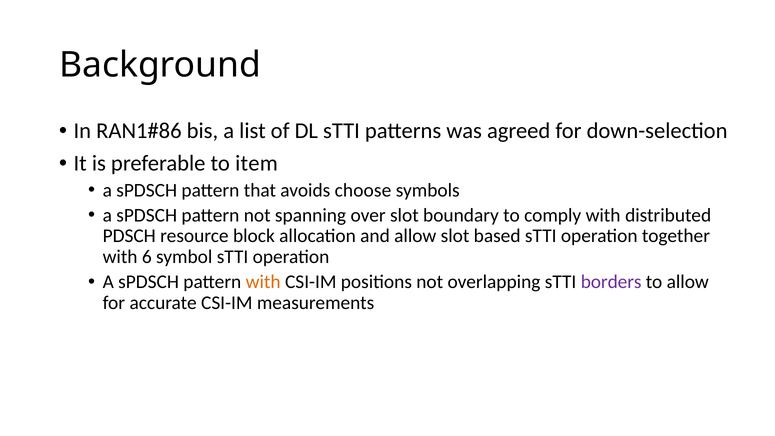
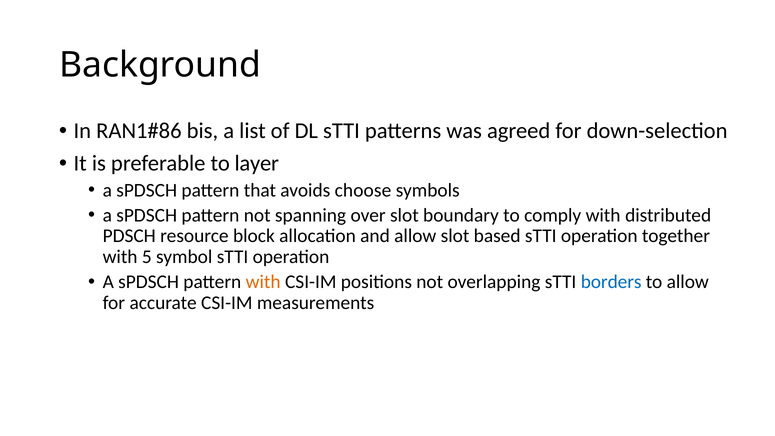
item: item -> layer
6: 6 -> 5
borders colour: purple -> blue
